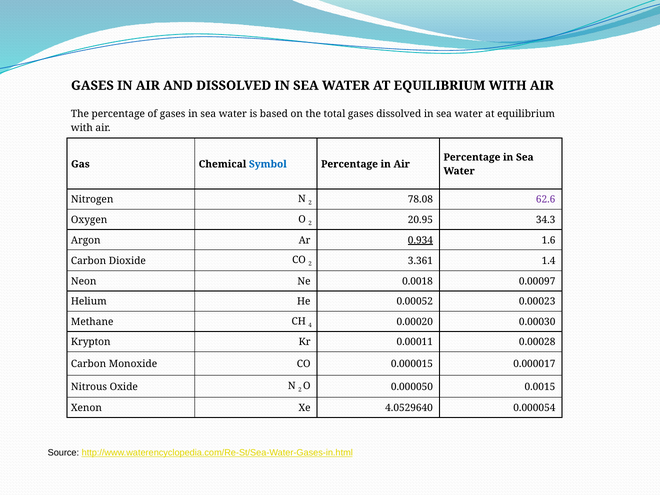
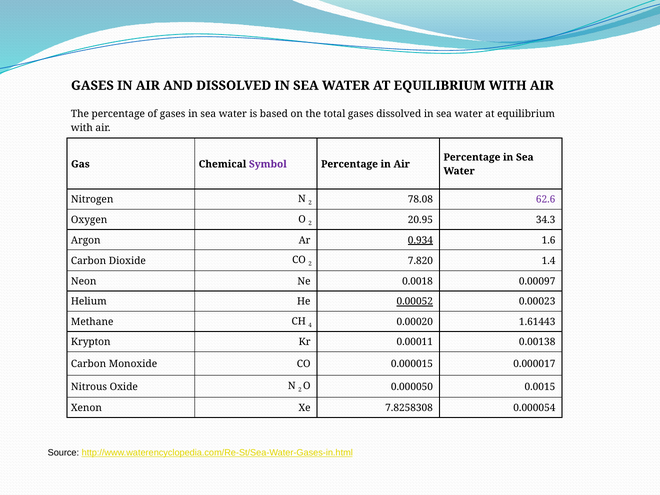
Symbol colour: blue -> purple
3.361: 3.361 -> 7.820
0.00052 underline: none -> present
0.00030: 0.00030 -> 1.61443
0.00028: 0.00028 -> 0.00138
4.0529640: 4.0529640 -> 7.8258308
